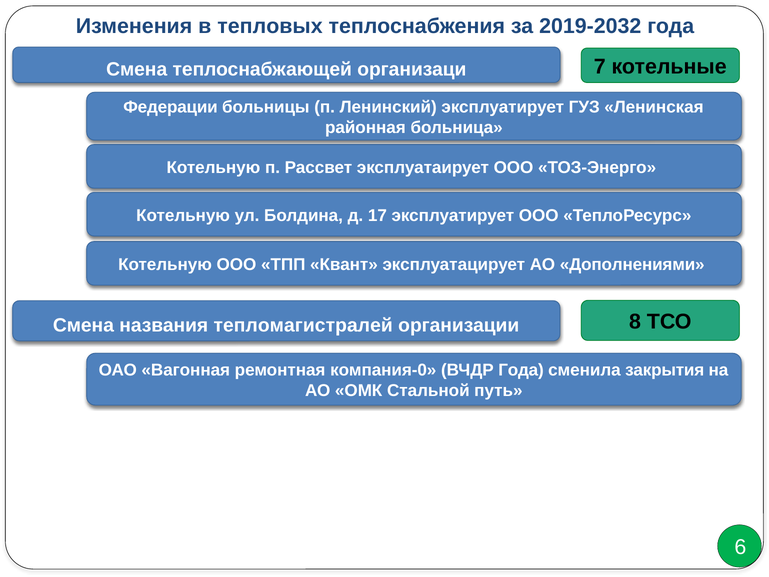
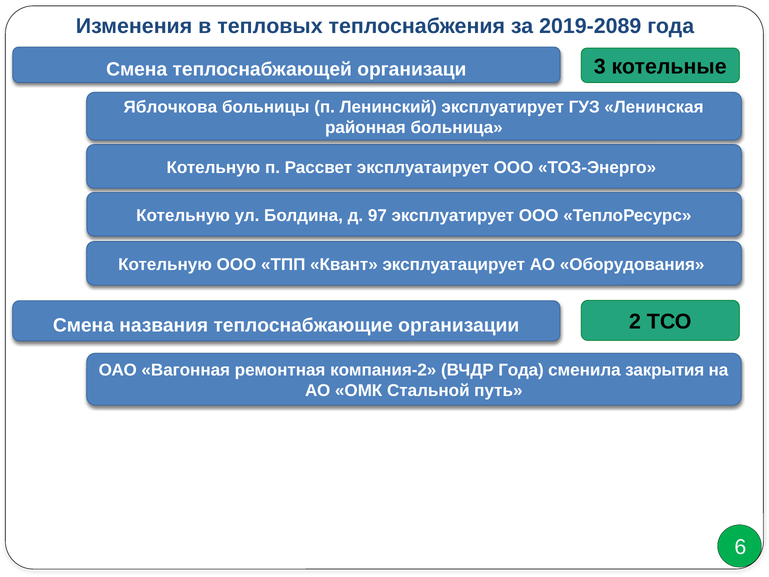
2019-2032: 2019-2032 -> 2019-2089
7: 7 -> 3
Федерации: Федерации -> Яблочкова
17: 17 -> 97
Дополнениями: Дополнениями -> Оборудования
тепломагистралей: тепломагистралей -> теплоснабжающие
8: 8 -> 2
компания-0: компания-0 -> компания-2
